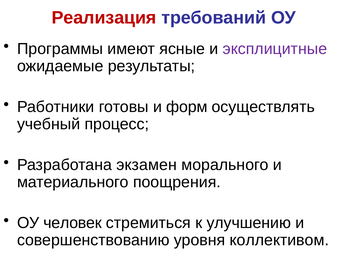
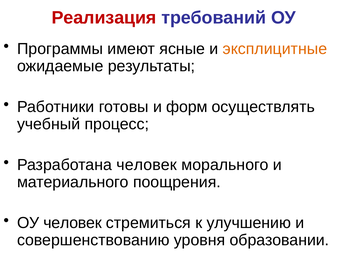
эксплицитные colour: purple -> orange
Разработана экзамен: экзамен -> человек
коллективом: коллективом -> образовании
